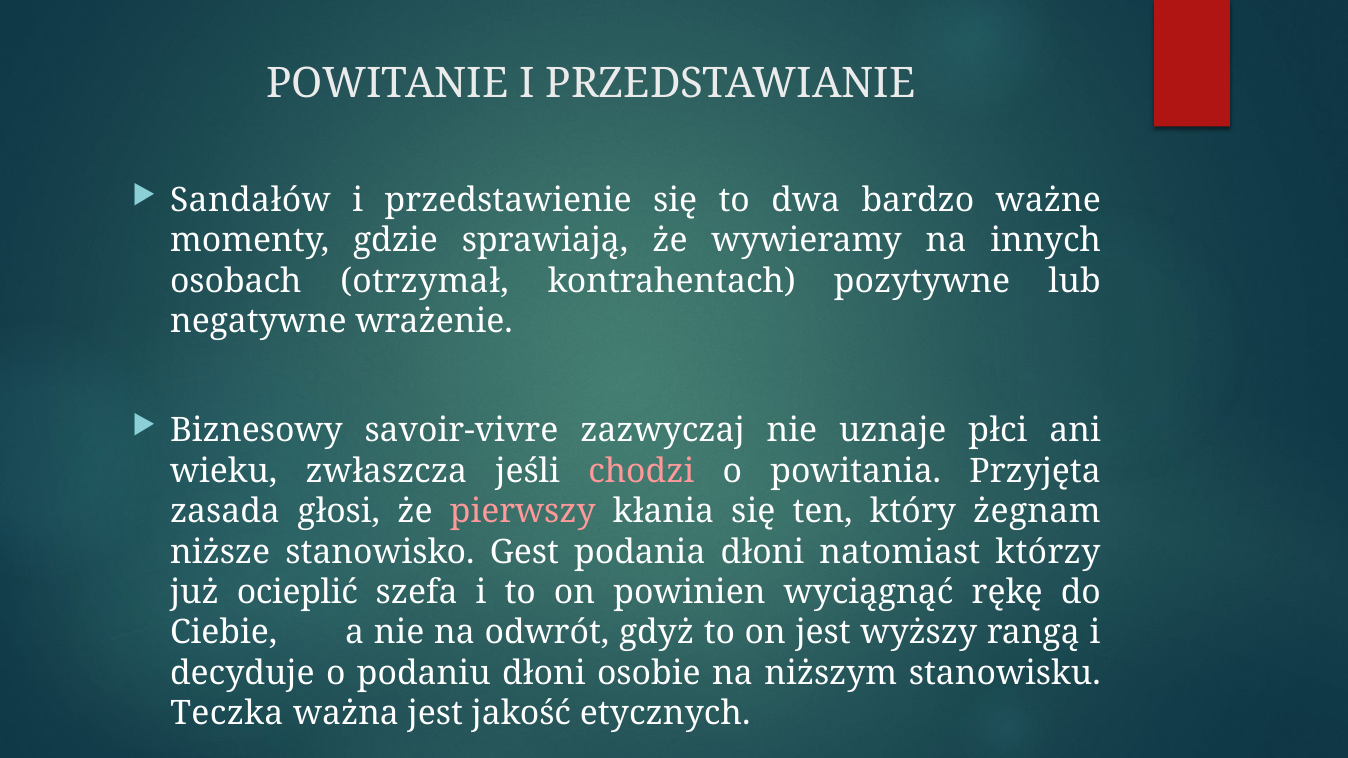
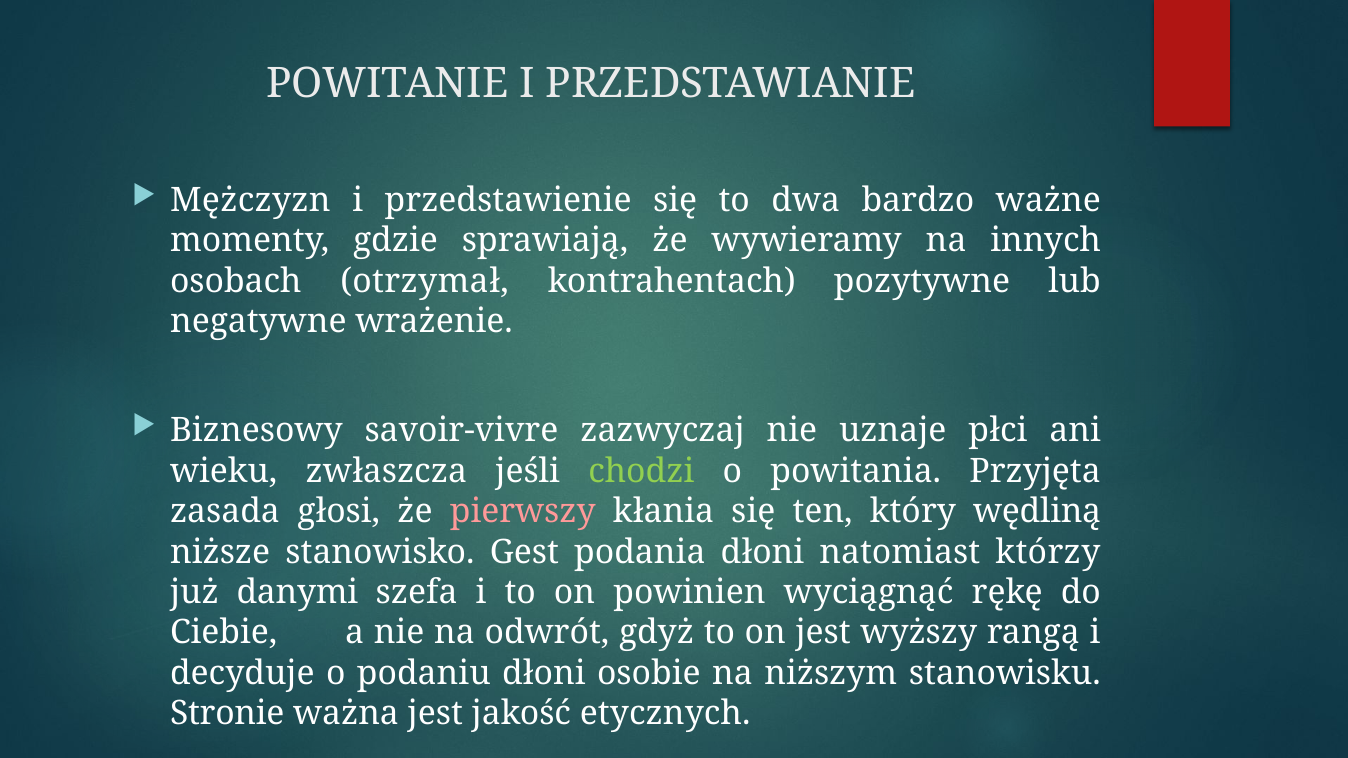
Sandałów: Sandałów -> Mężczyzn
chodzi colour: pink -> light green
żegnam: żegnam -> wędliną
ocieplić: ocieplić -> danymi
Teczka: Teczka -> Stronie
